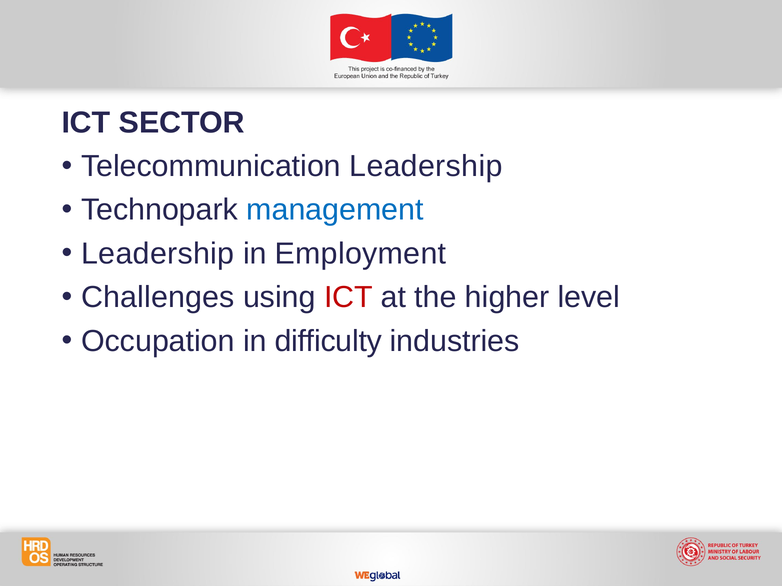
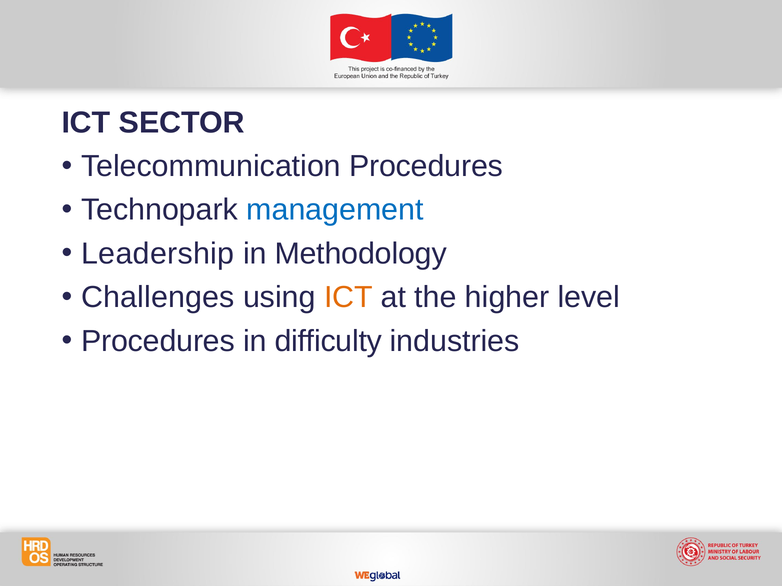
Telecommunication Leadership: Leadership -> Procedures
Employment: Employment -> Methodology
ICT at (348, 298) colour: red -> orange
Occupation at (158, 341): Occupation -> Procedures
